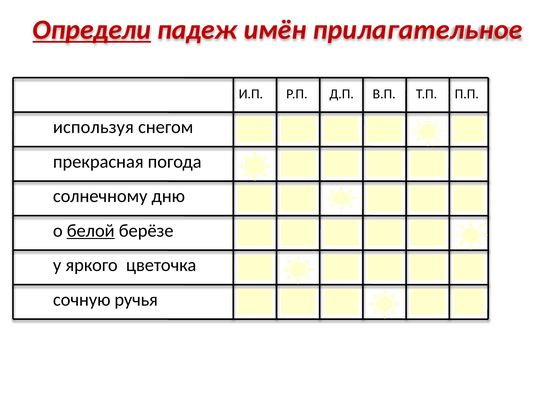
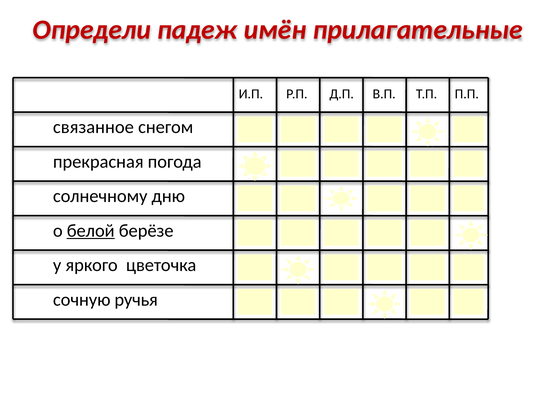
Определи underline: present -> none
прилагательное: прилагательное -> прилагательные
используя: используя -> связанное
